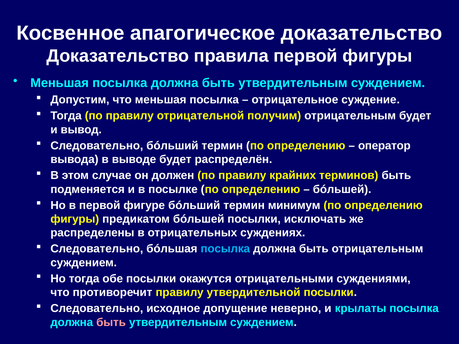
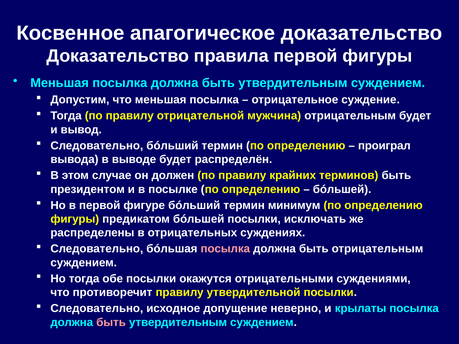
получим: получим -> мужчина
оператор: оператор -> проиграл
подменяется: подменяется -> президентом
посылка at (225, 249) colour: light blue -> pink
